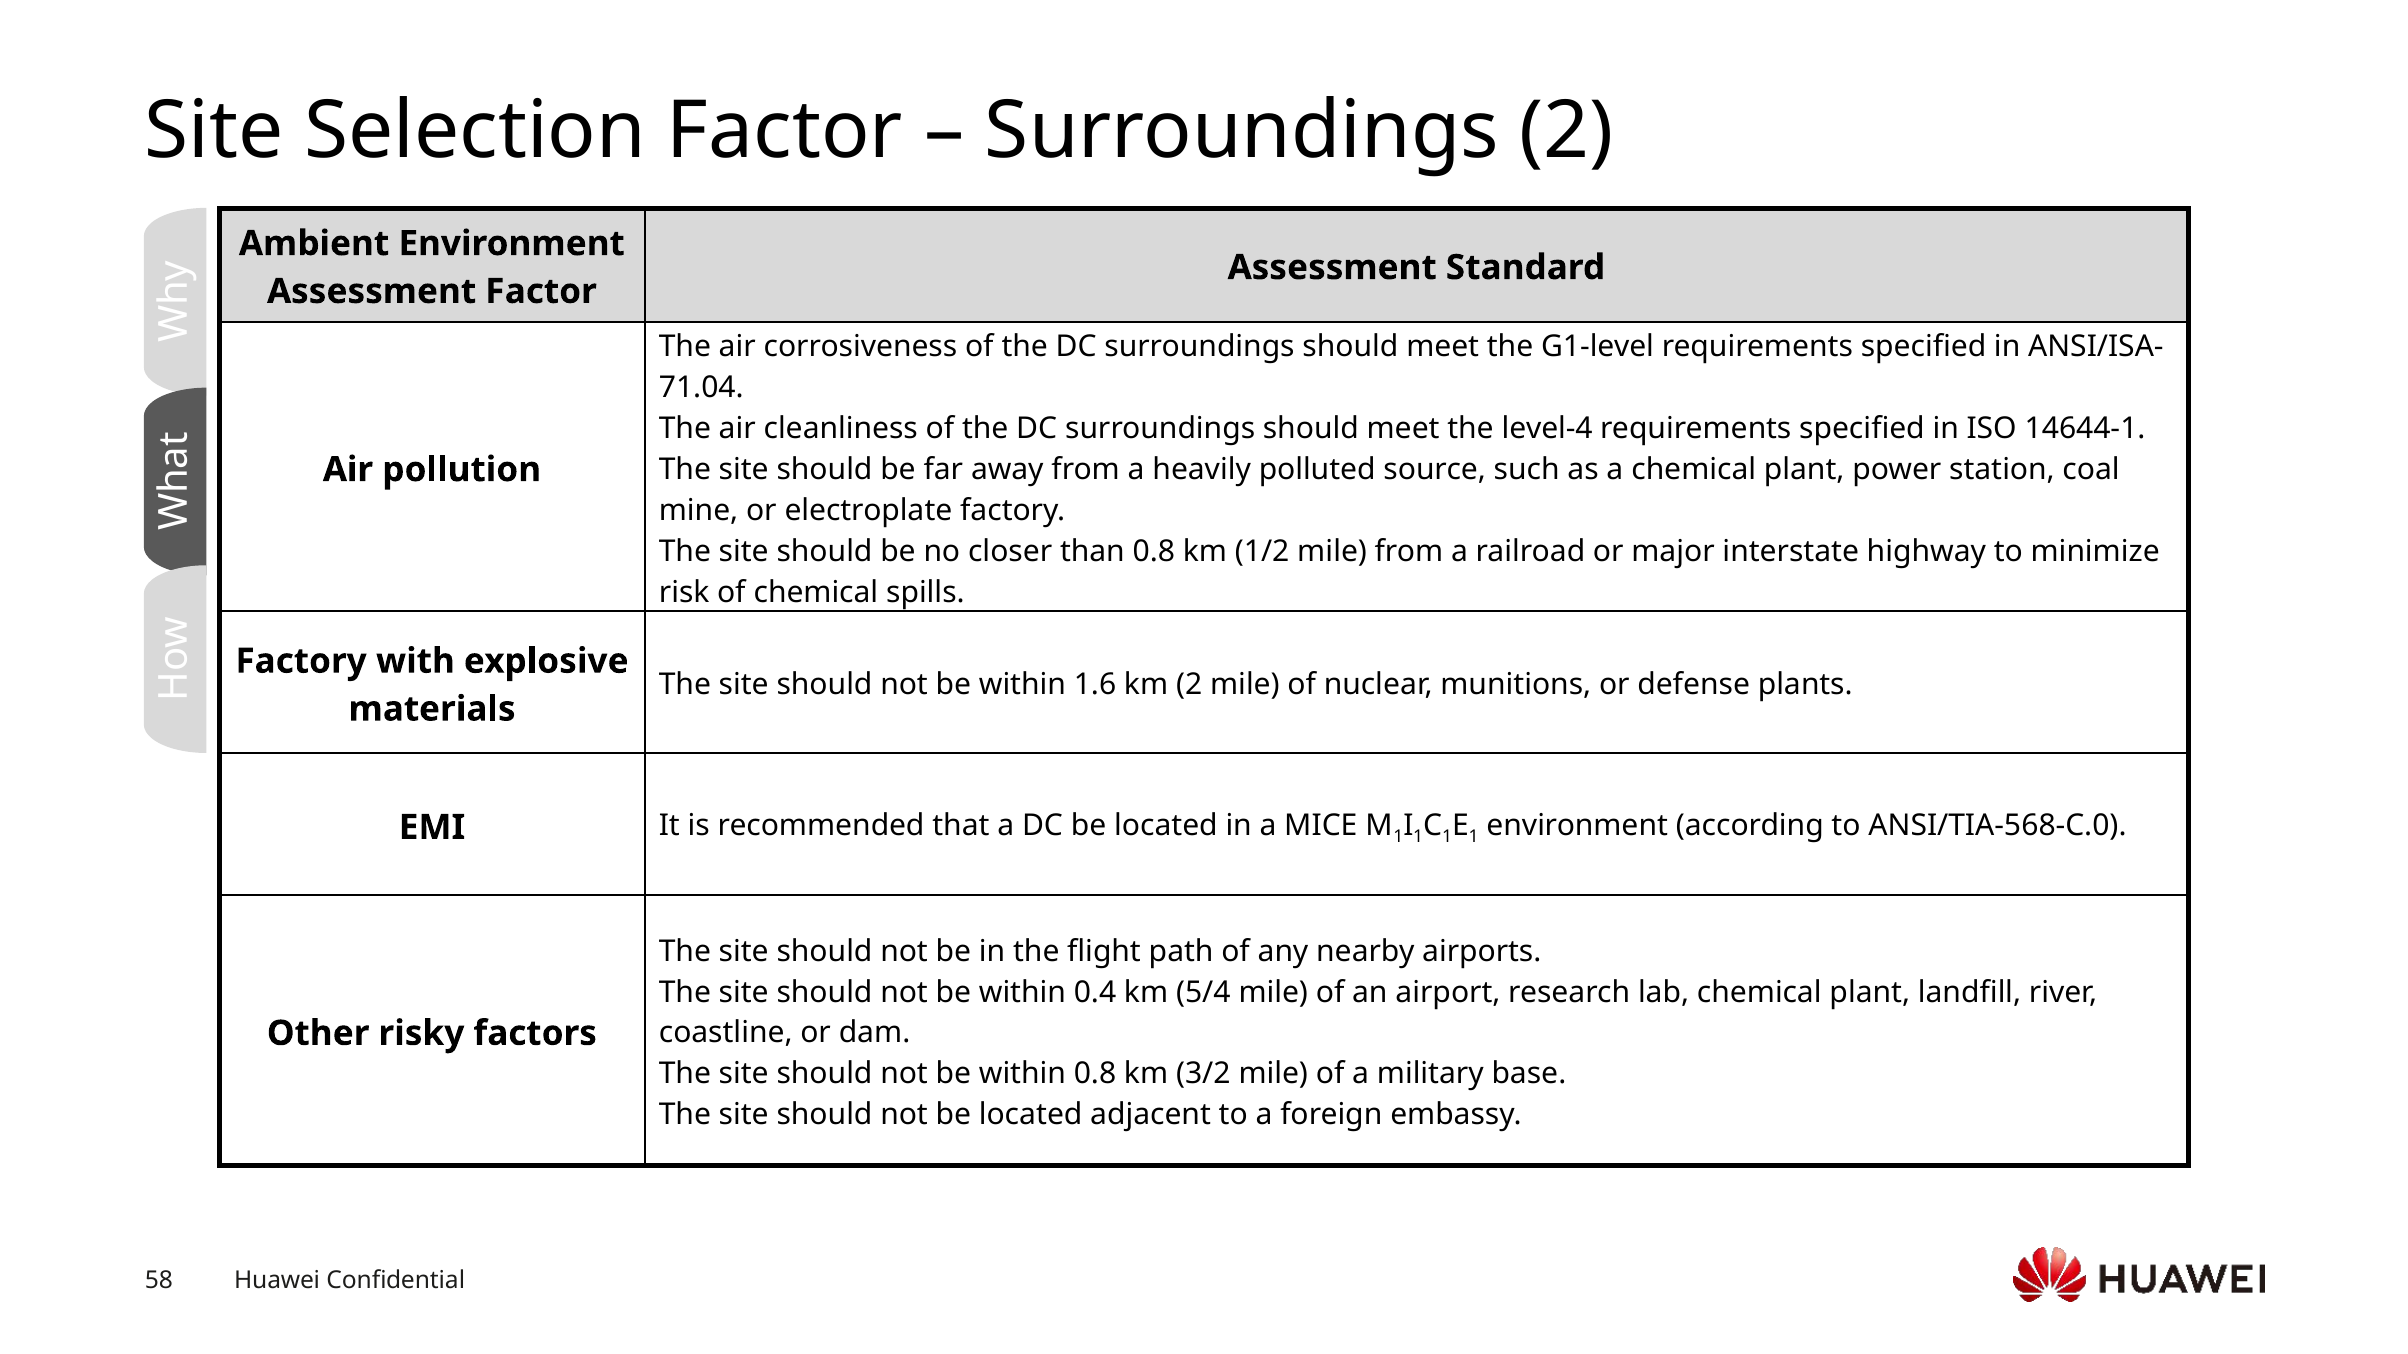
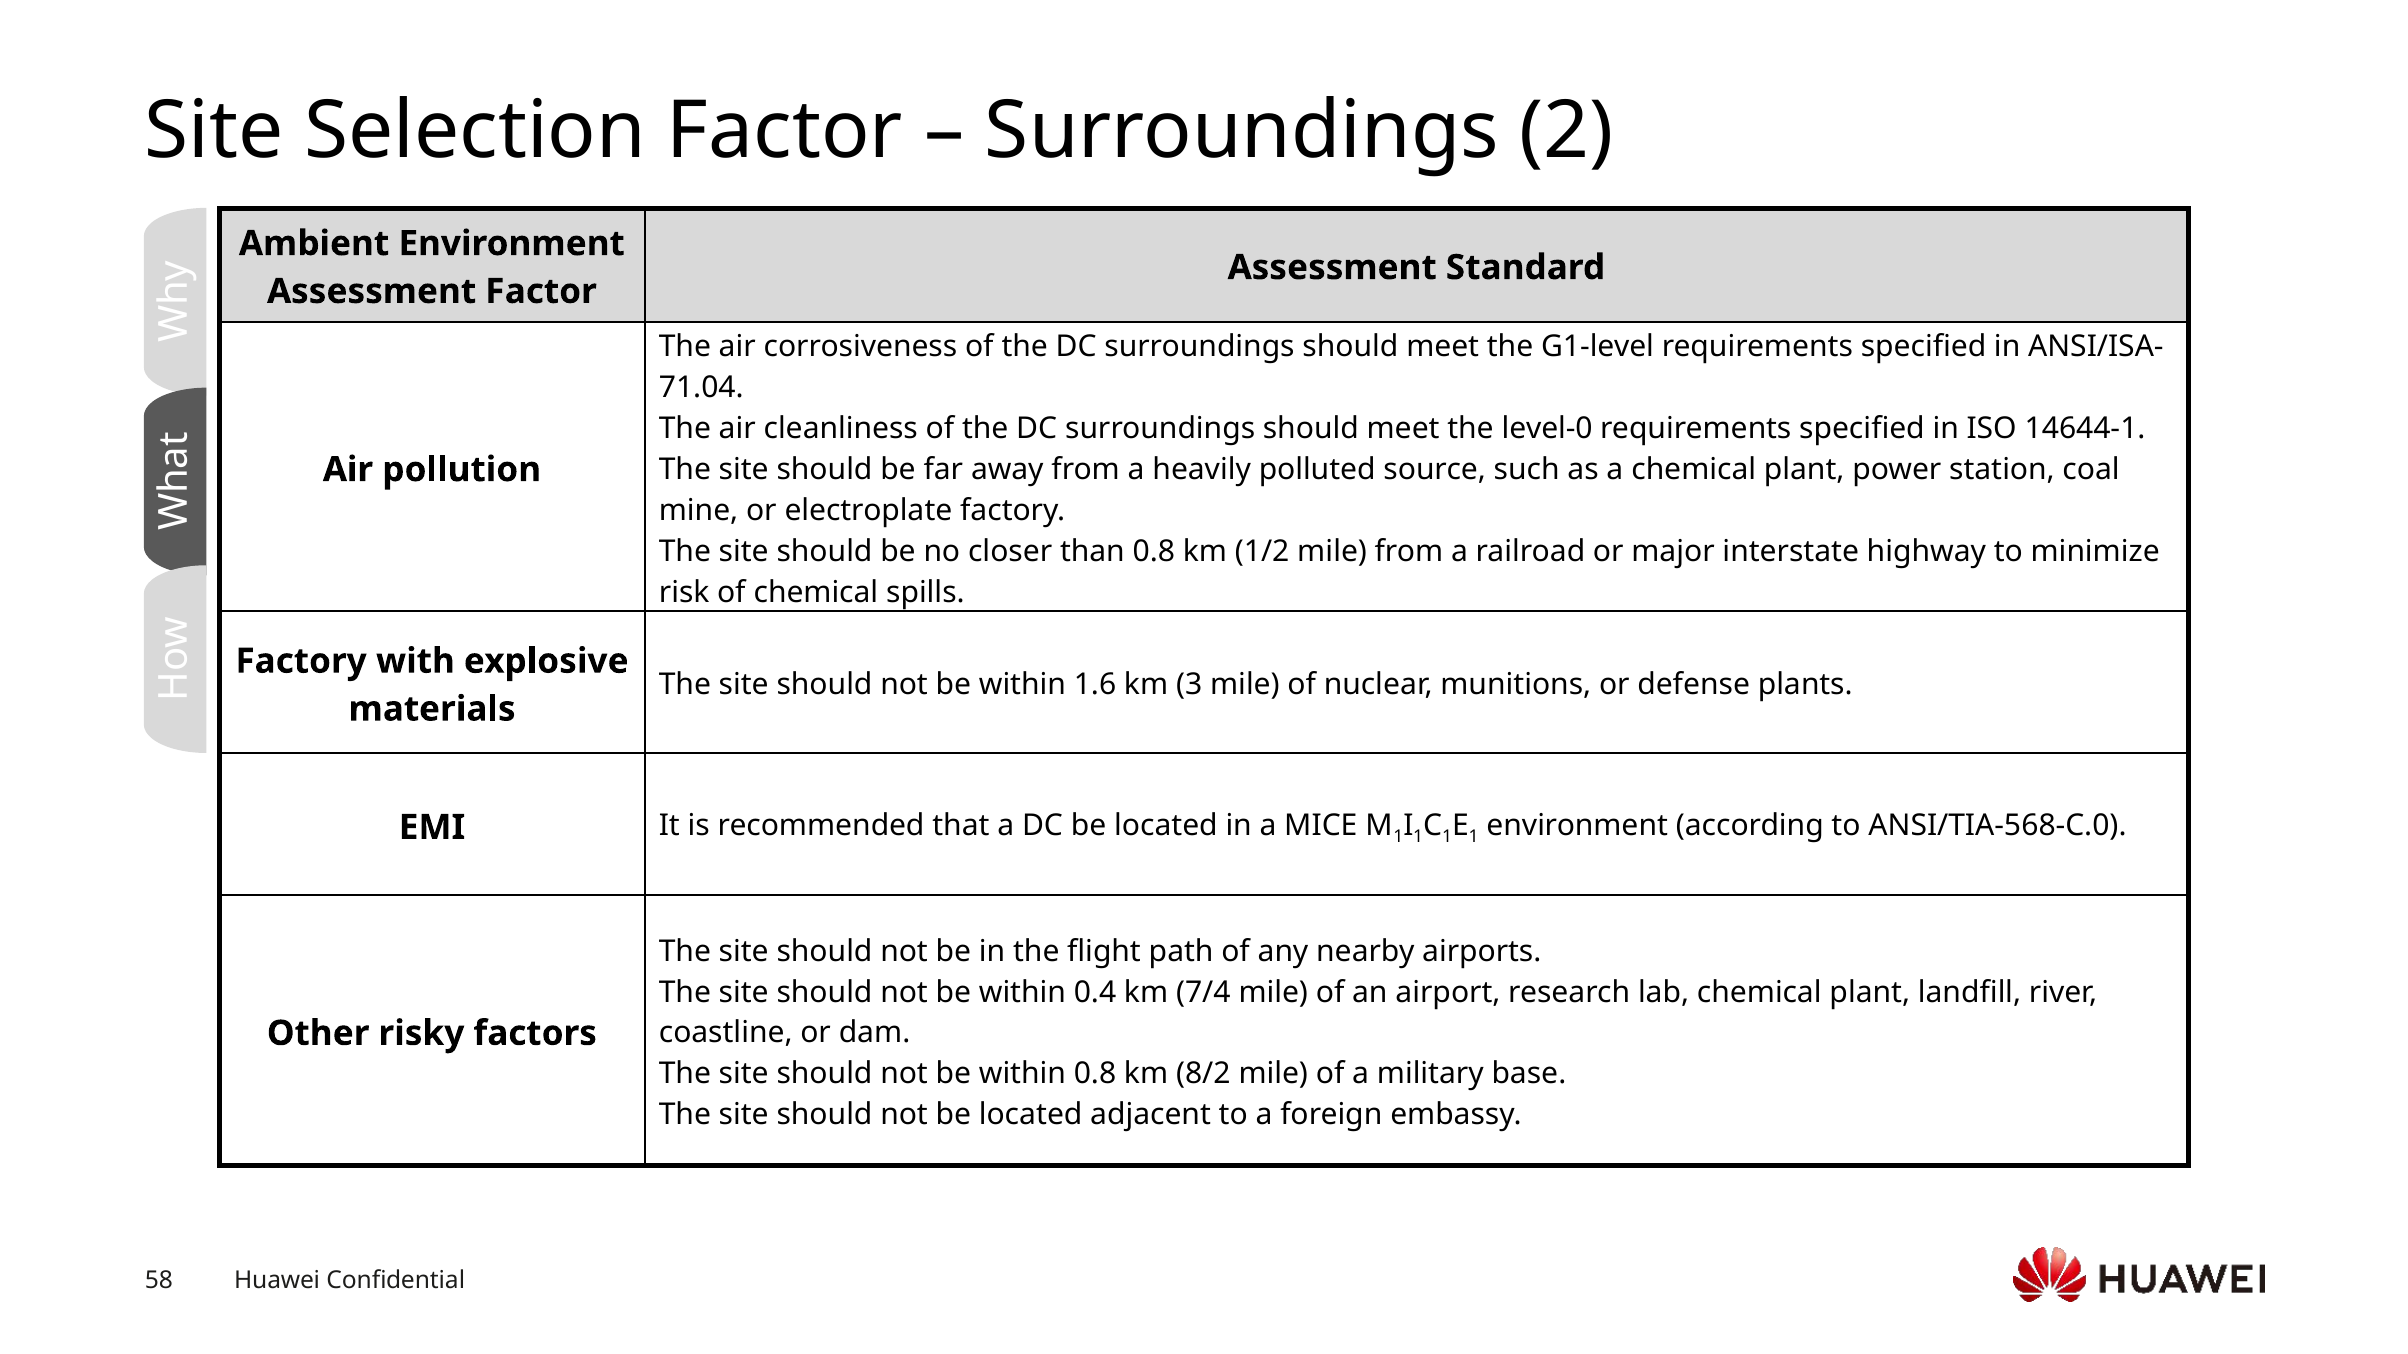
level-4: level-4 -> level-0
km 2: 2 -> 3
5/4: 5/4 -> 7/4
3/2: 3/2 -> 8/2
